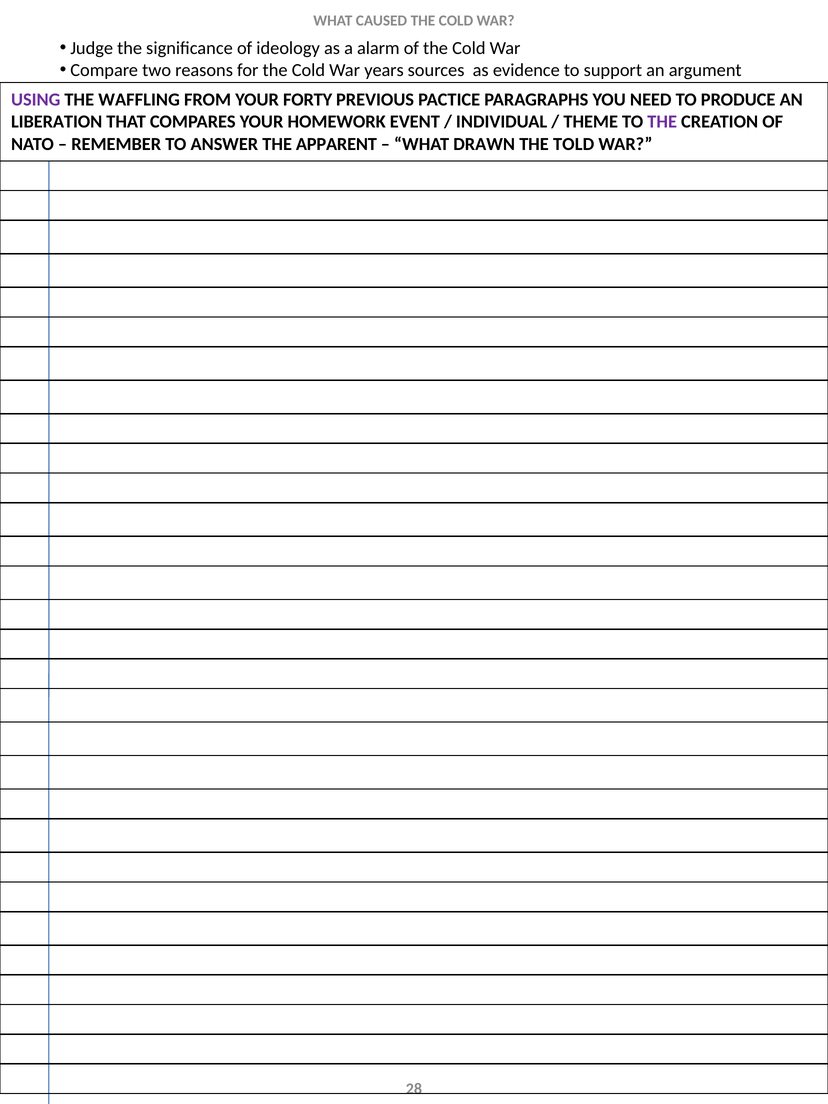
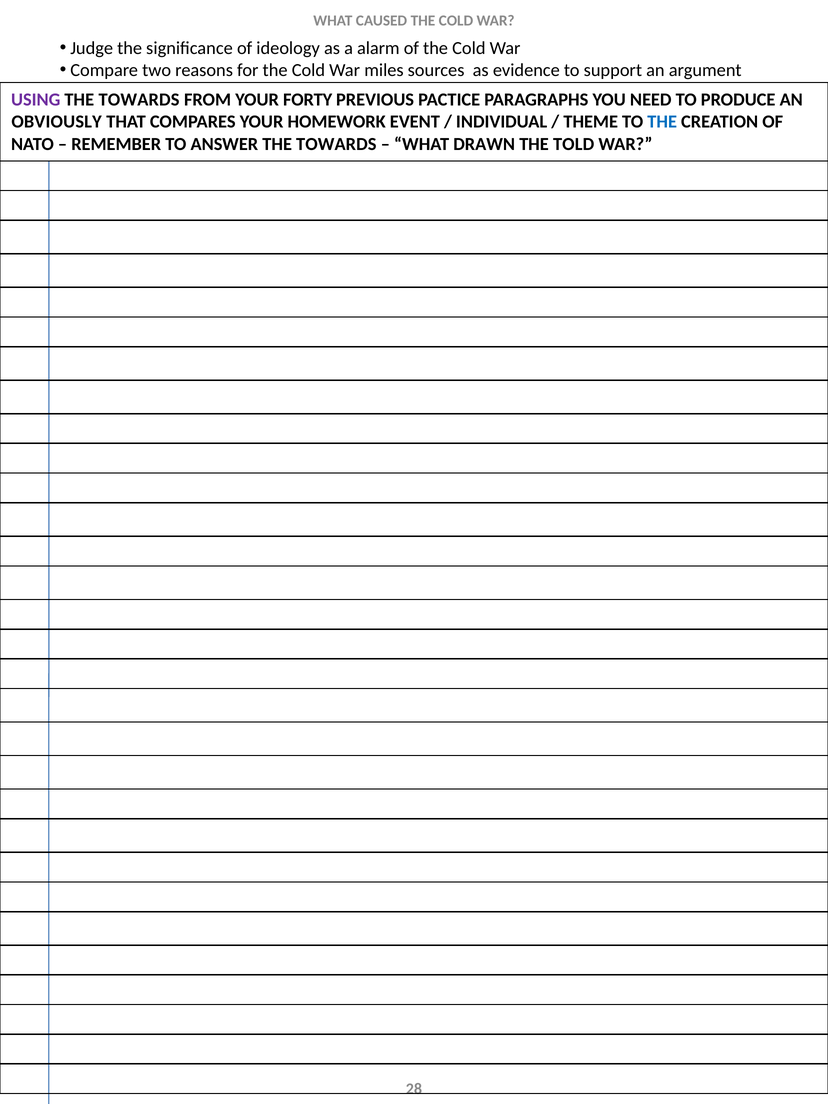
years: years -> miles
WAFFLING at (139, 99): WAFFLING -> TOWARDS
LIBERATION: LIBERATION -> OBVIOUSLY
THE at (662, 122) colour: purple -> blue
ANSWER THE APPARENT: APPARENT -> TOWARDS
